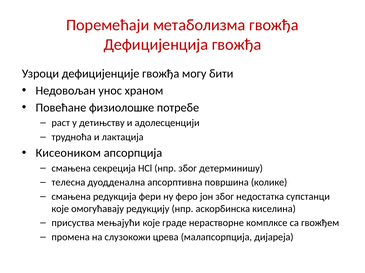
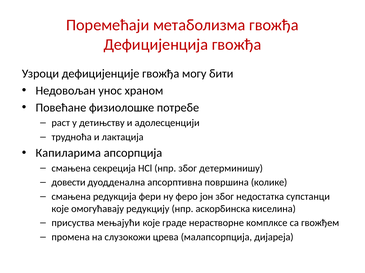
Кисеоником: Кисеоником -> Капиларима
телесна: телесна -> довести
